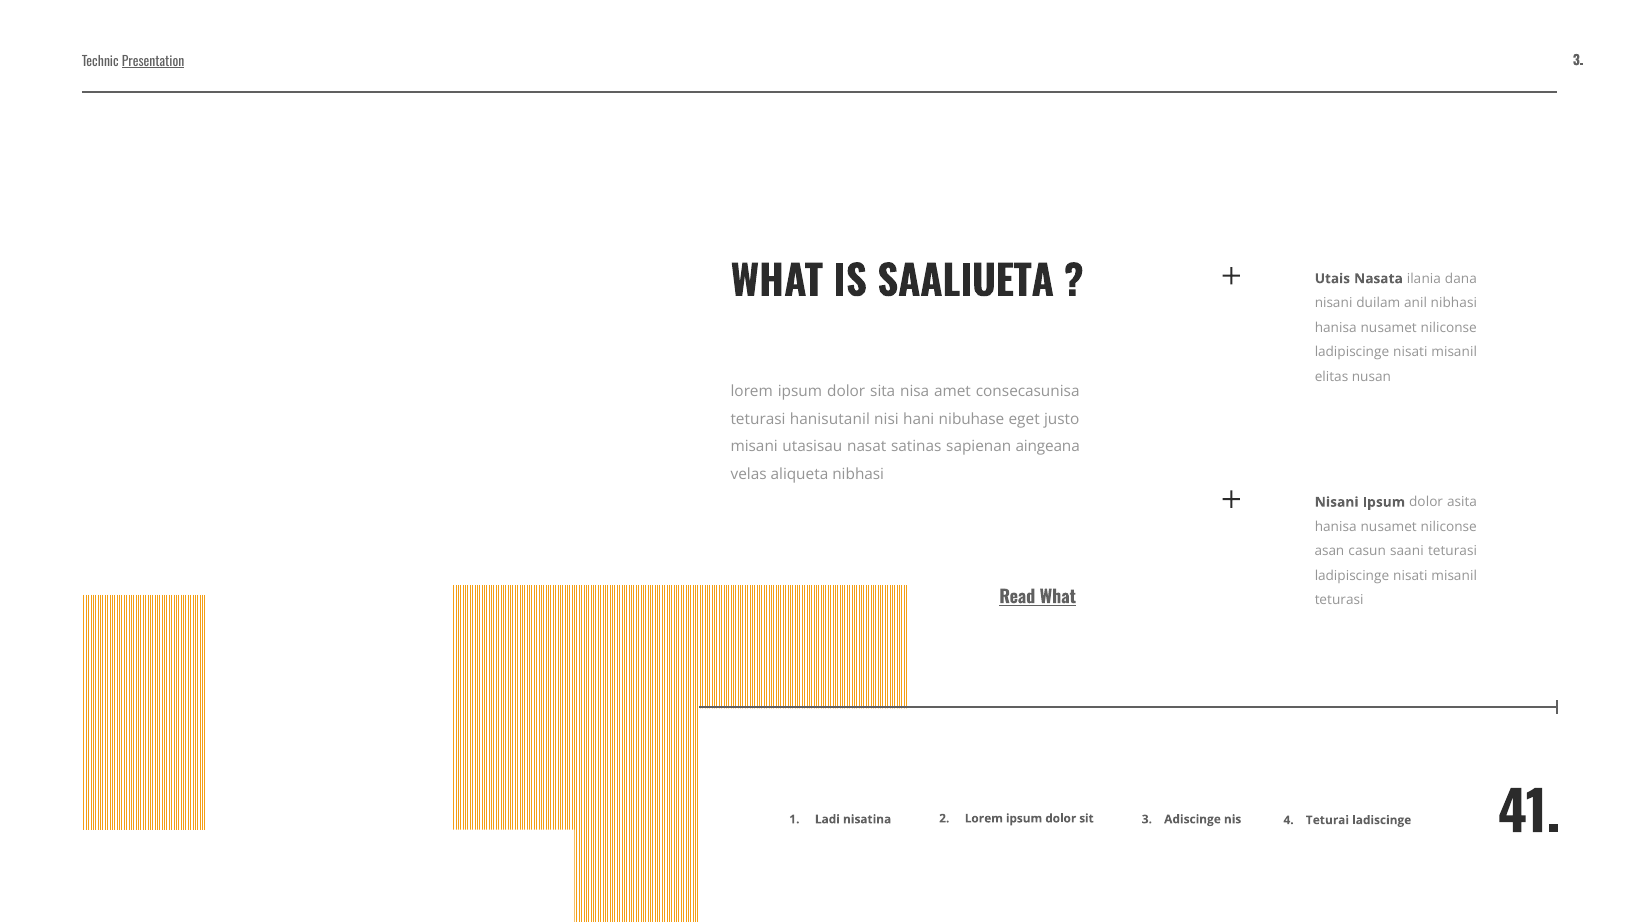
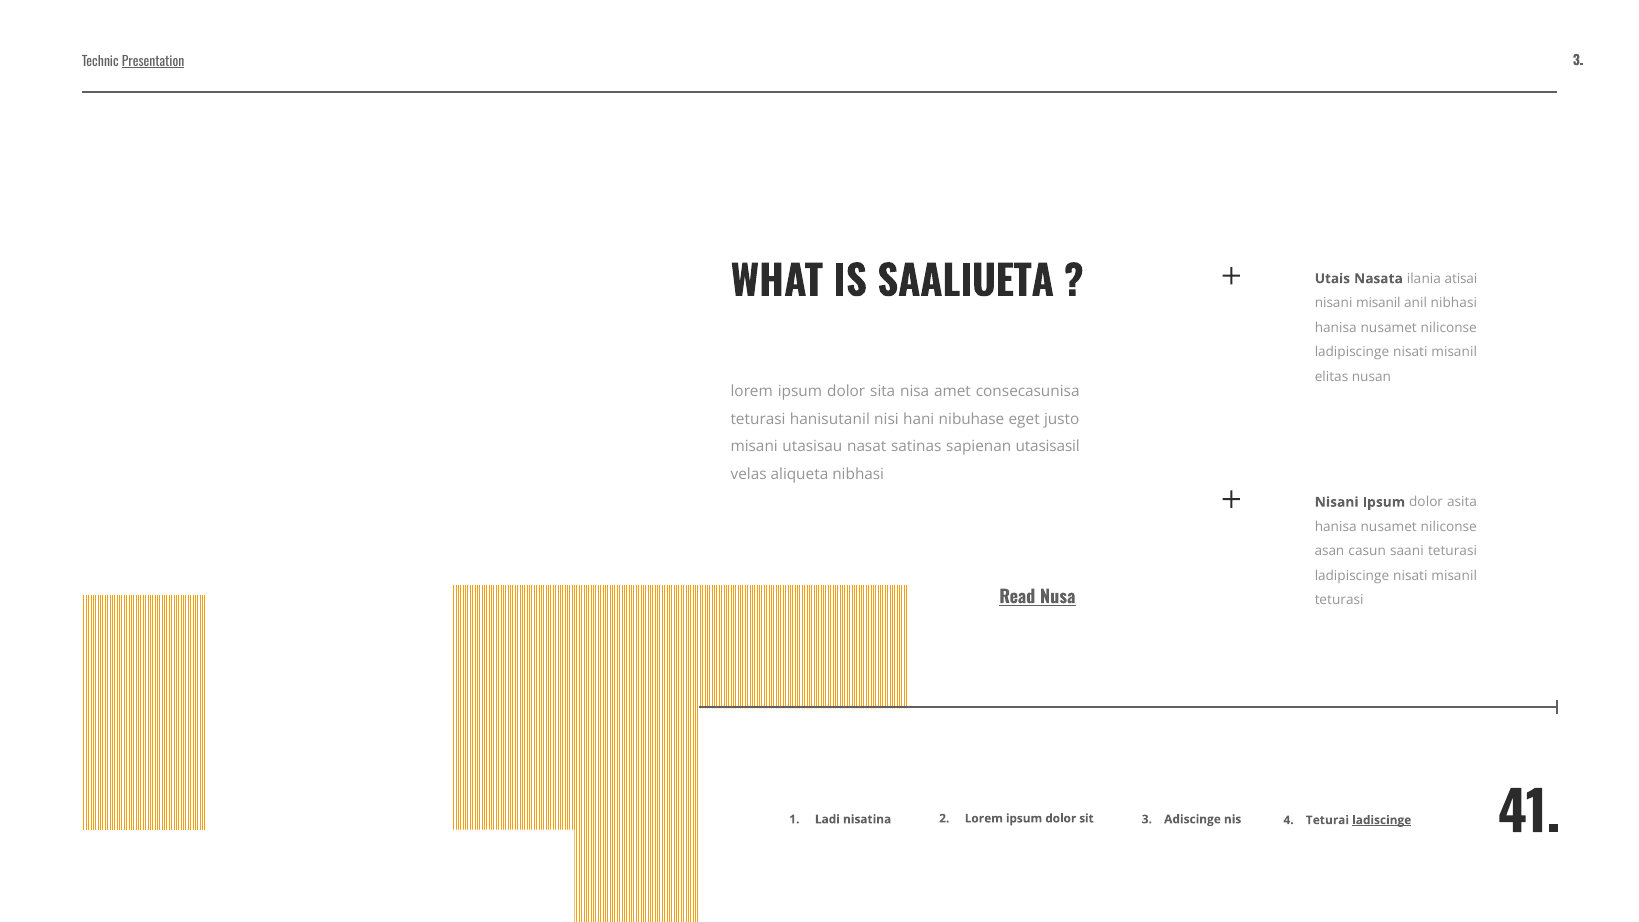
dana: dana -> atisai
nisani duilam: duilam -> misanil
aingeana: aingeana -> utasisasil
Read What: What -> Nusa
ladiscinge underline: none -> present
